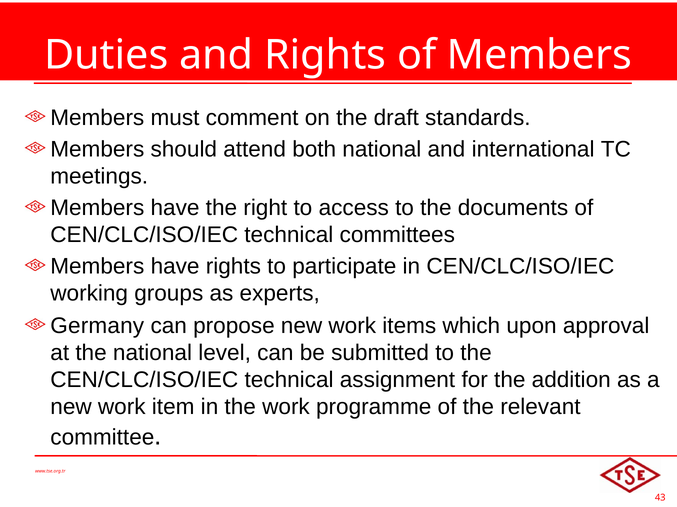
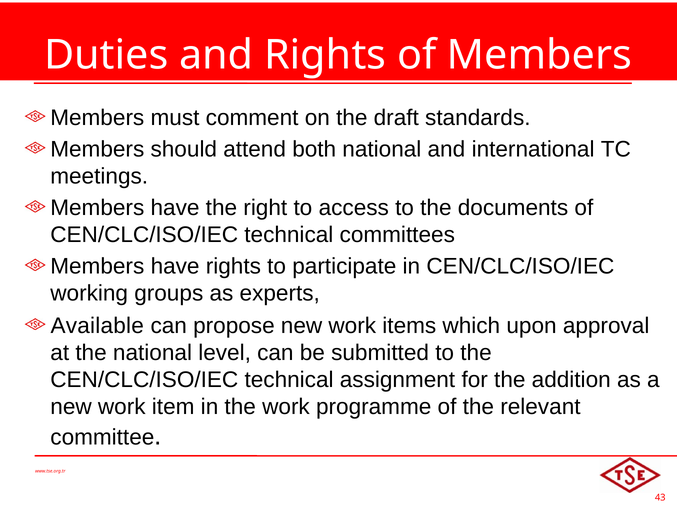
Germany: Germany -> Available
